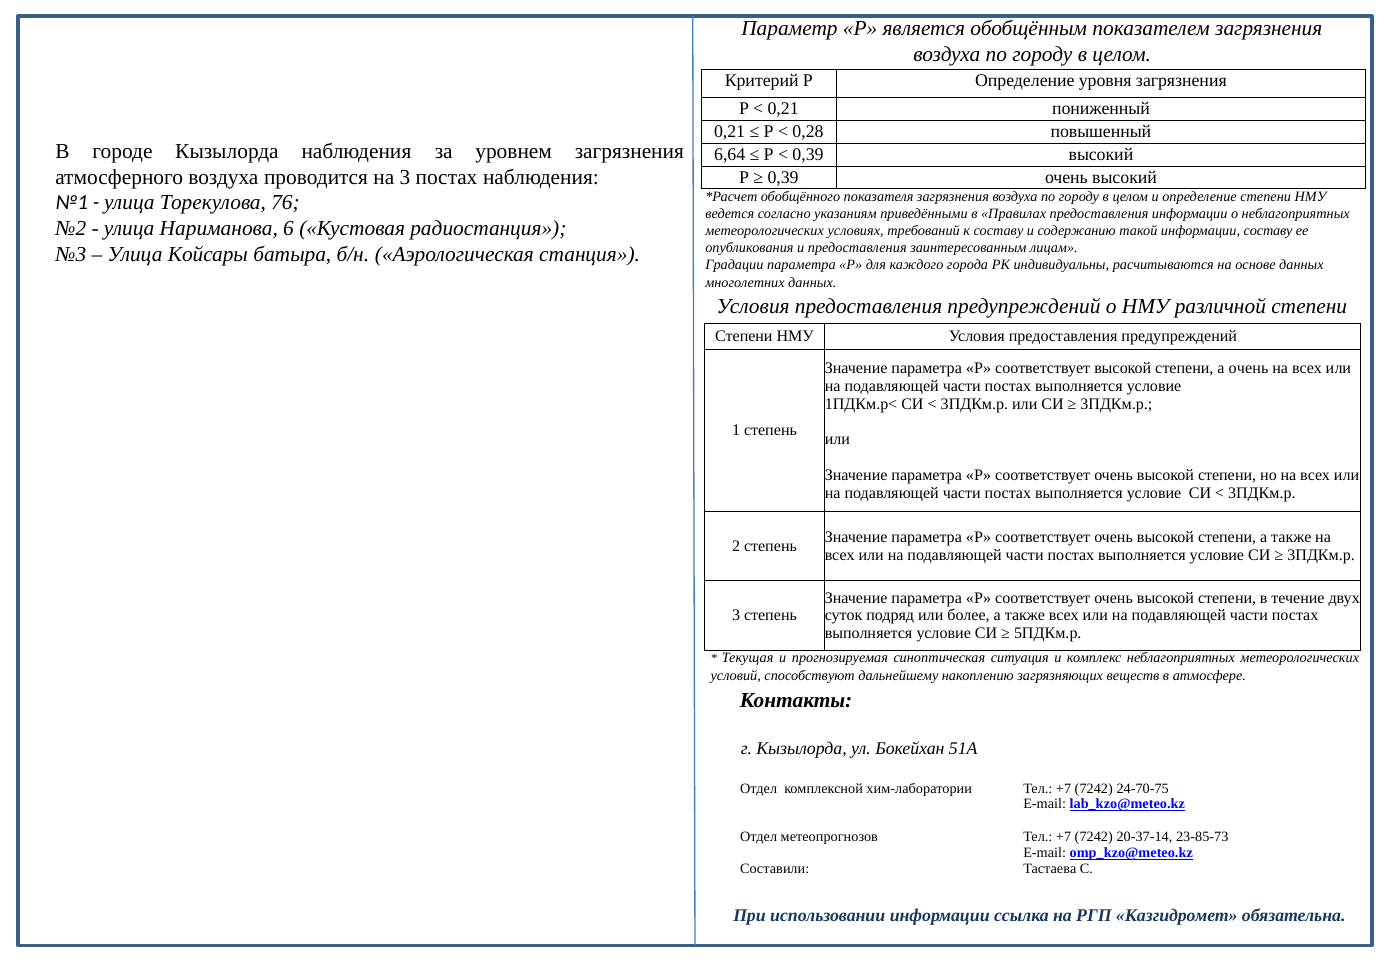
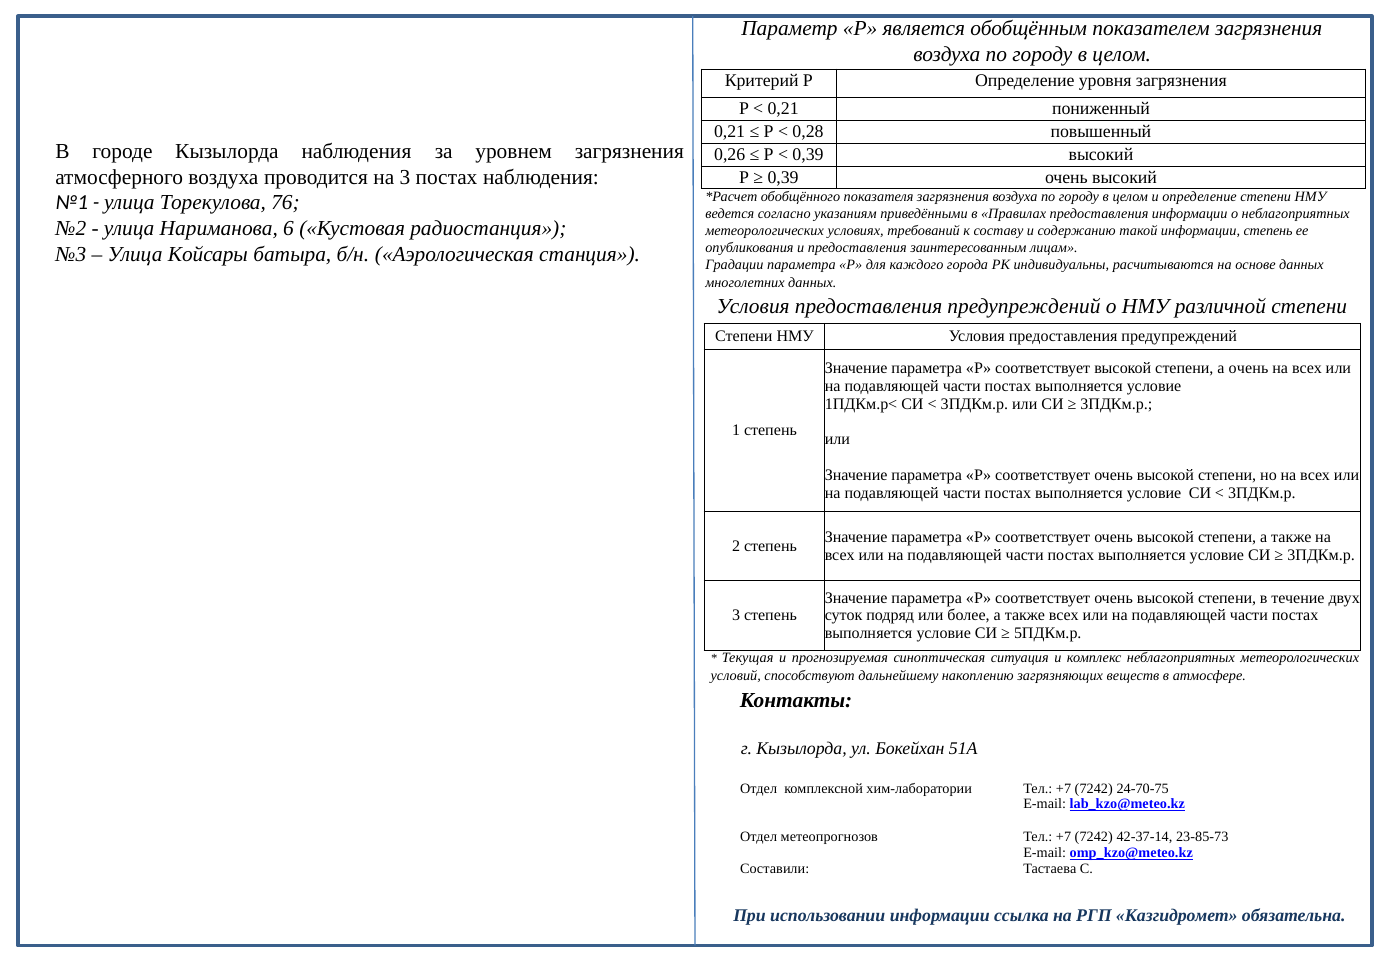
6,64: 6,64 -> 0,26
информации составу: составу -> степень
20-37-14: 20-37-14 -> 42-37-14
